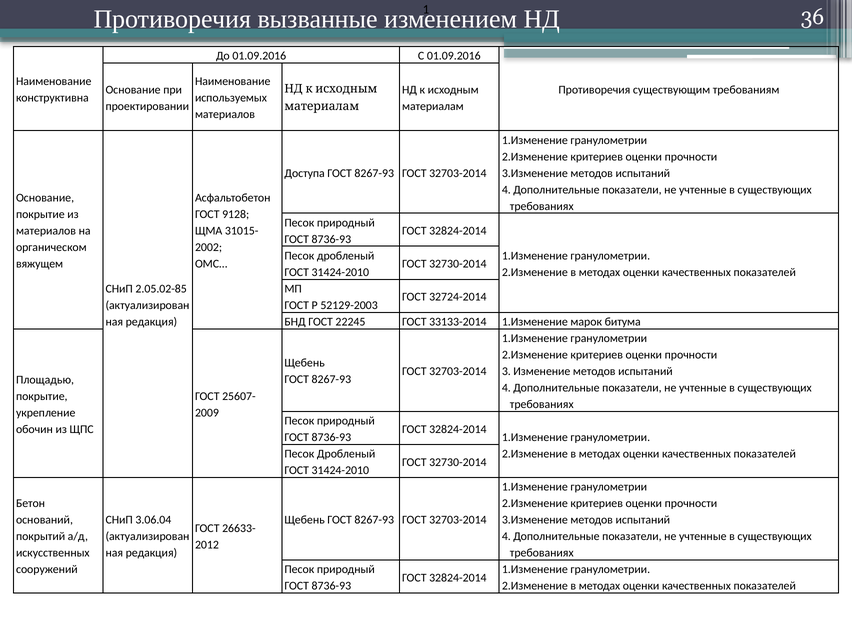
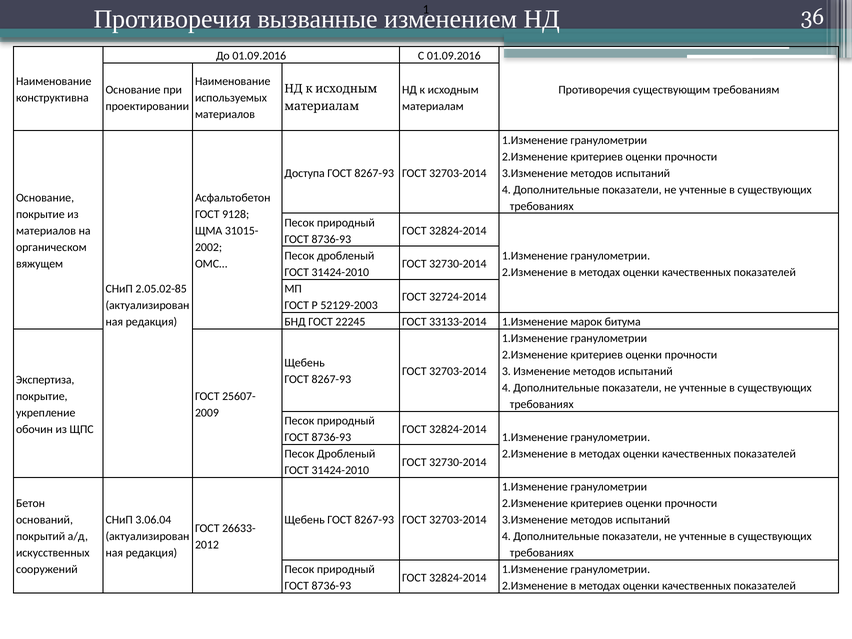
Площадью: Площадью -> Экспертиза
